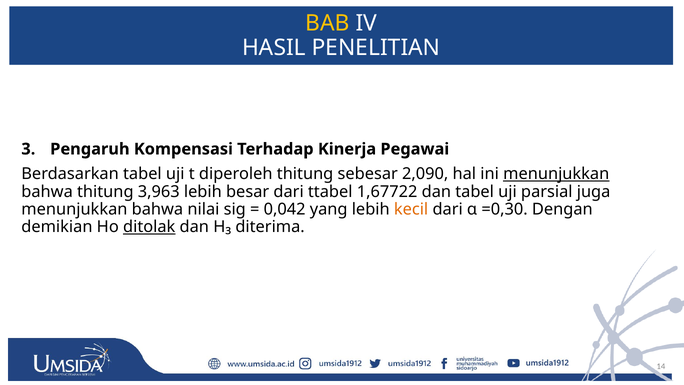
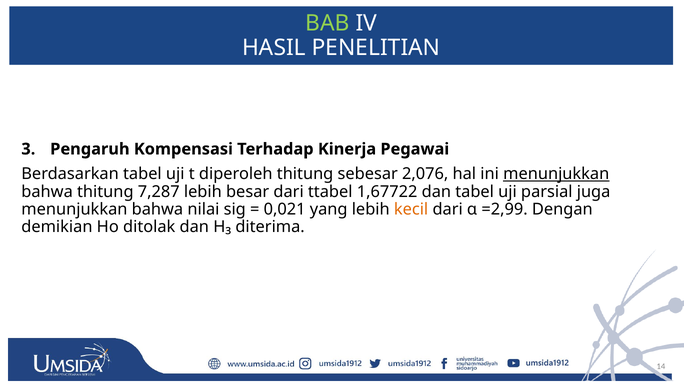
BAB colour: yellow -> light green
2,090: 2,090 -> 2,076
3,963: 3,963 -> 7,287
0,042: 0,042 -> 0,021
=0,30: =0,30 -> =2,99
ditolak underline: present -> none
